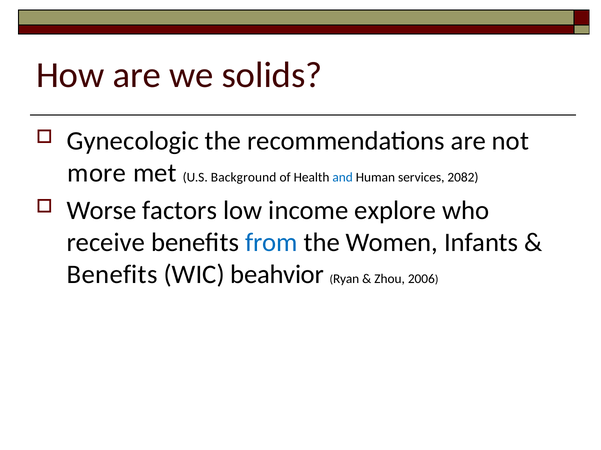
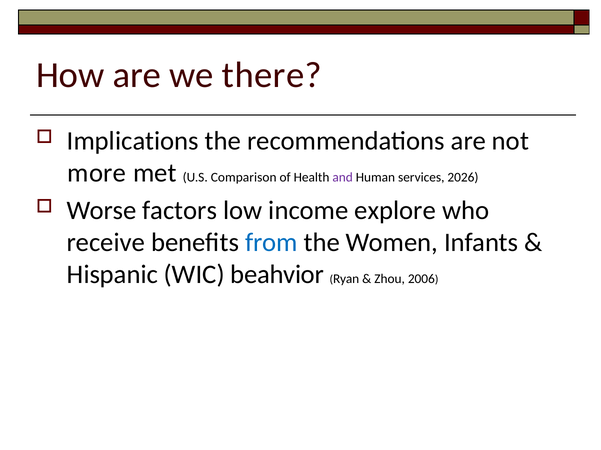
solids: solids -> there
Gynecologic: Gynecologic -> Implications
Background: Background -> Comparison
and colour: blue -> purple
2082: 2082 -> 2026
Benefits at (112, 275): Benefits -> Hispanic
